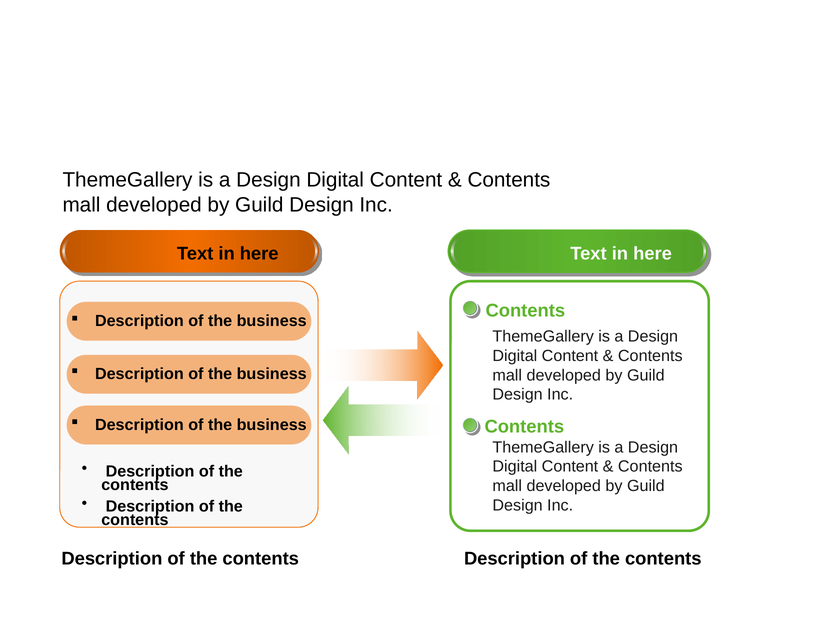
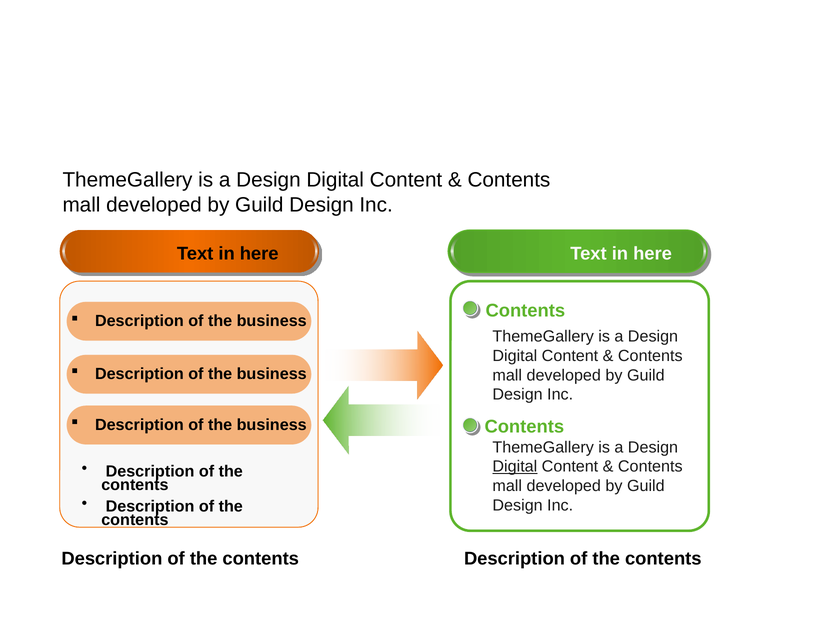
Digital at (515, 466) underline: none -> present
